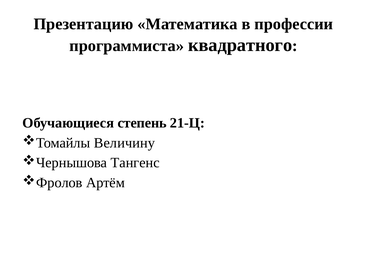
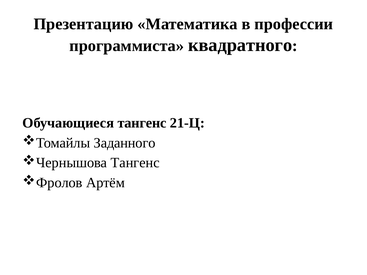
Обучающиеся степень: степень -> тангенс
Величину: Величину -> Заданного
